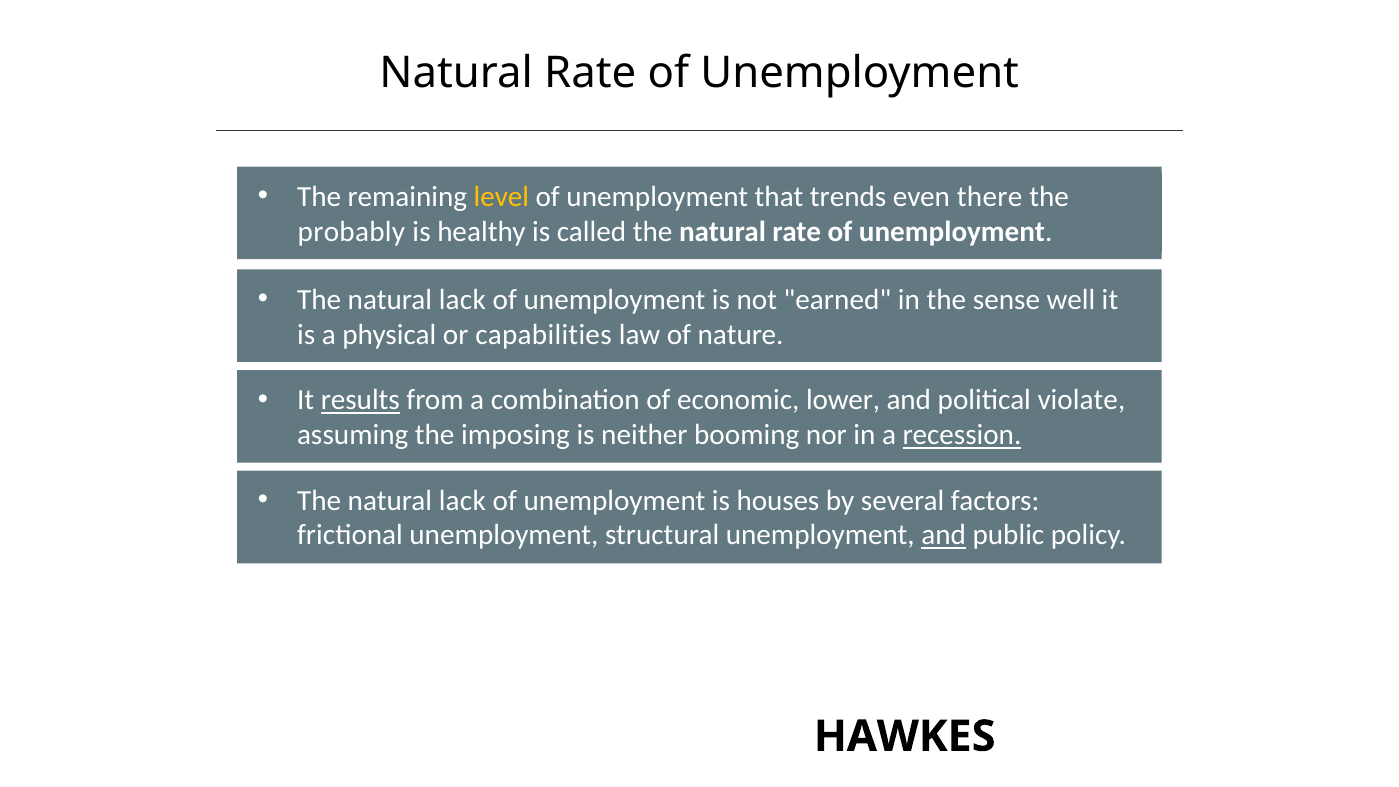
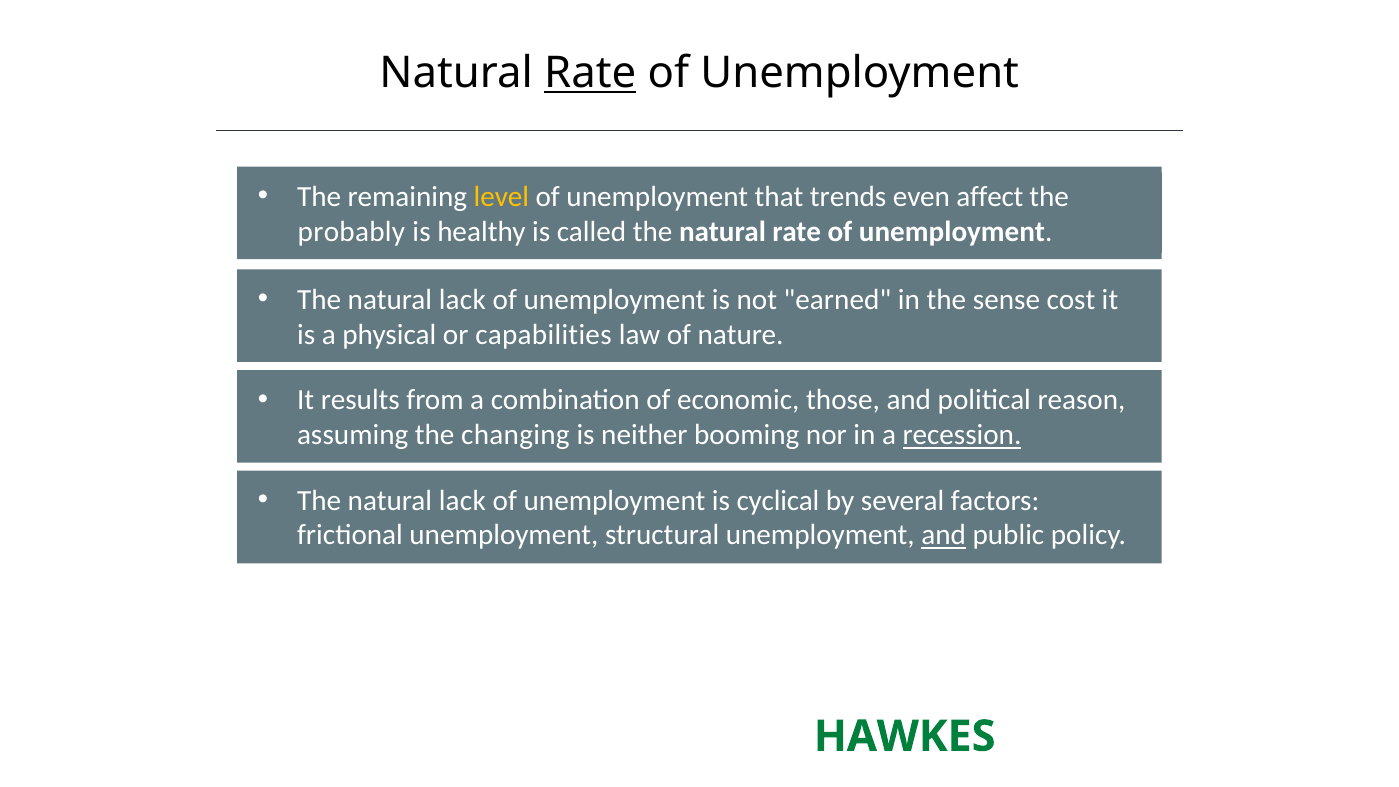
Rate at (590, 73) underline: none -> present
there: there -> affect
well: well -> cost
results underline: present -> none
lower: lower -> those
violate: violate -> reason
imposing: imposing -> changing
houses: houses -> cyclical
HAWKES colour: black -> green
